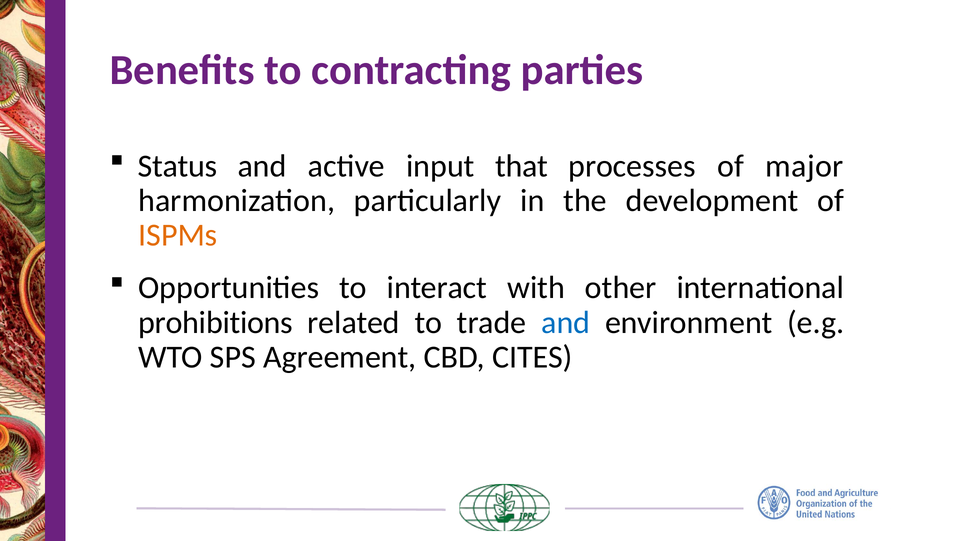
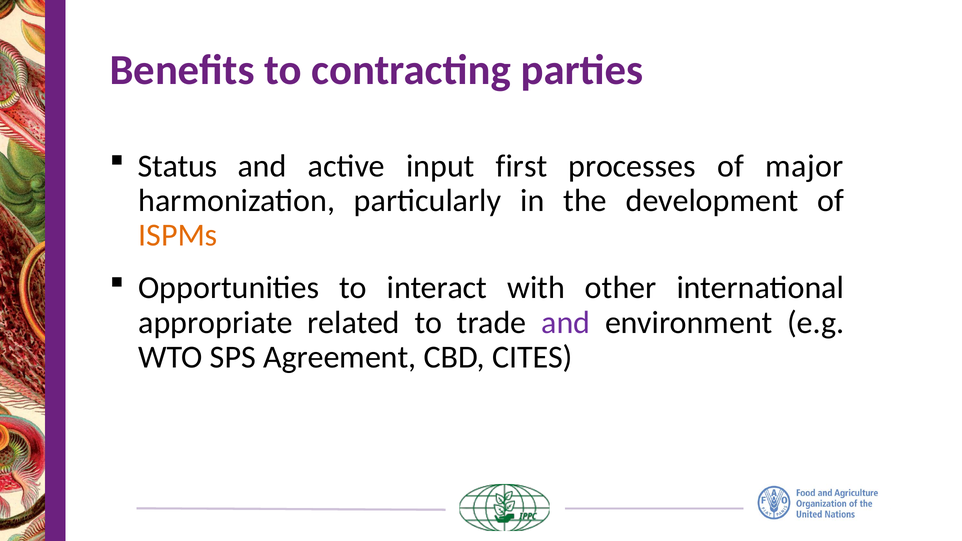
that: that -> first
prohibitions: prohibitions -> appropriate
and at (566, 323) colour: blue -> purple
